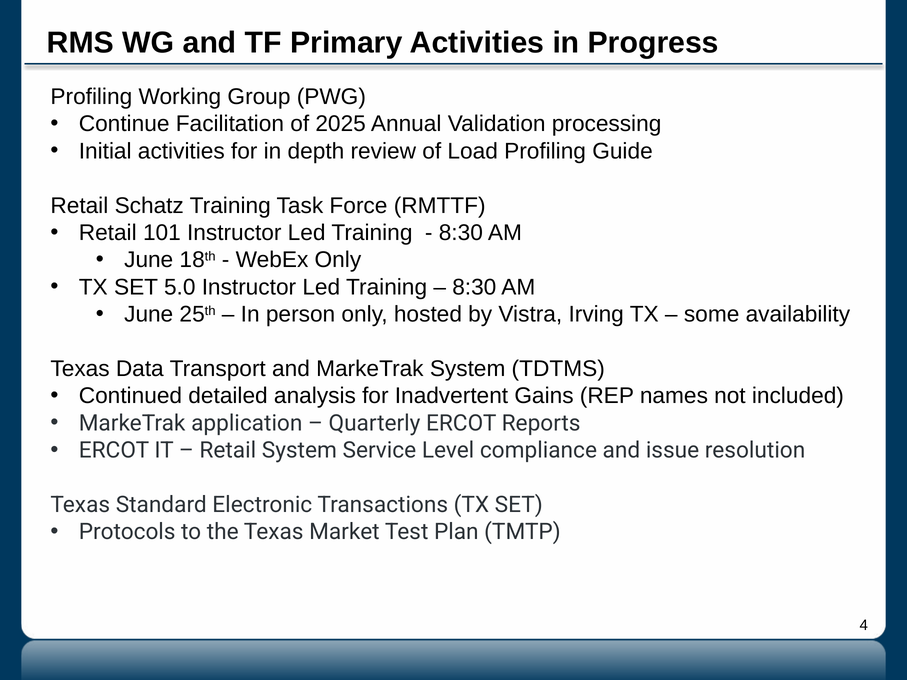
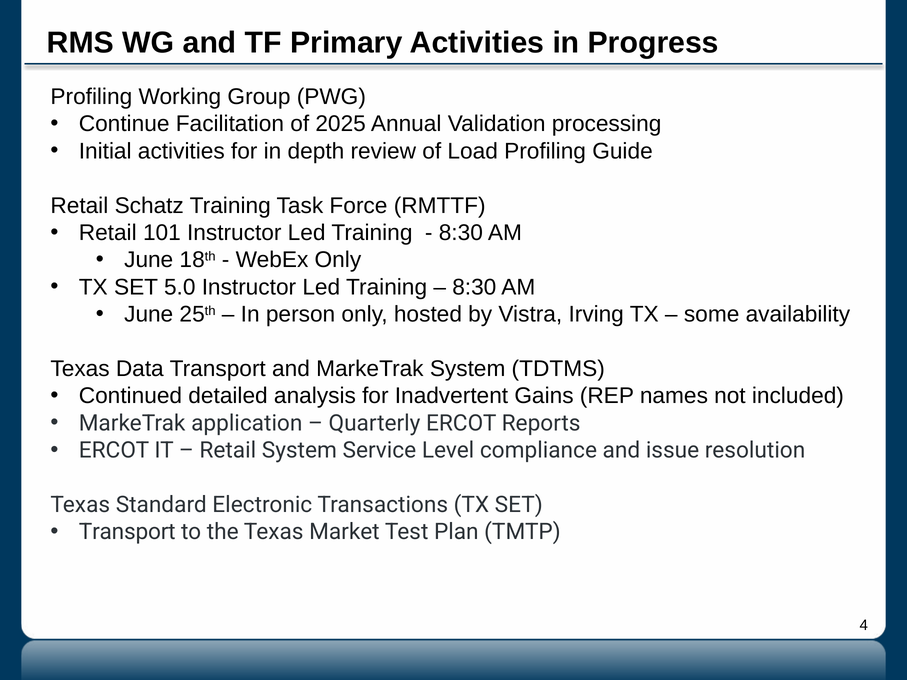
Protocols at (127, 532): Protocols -> Transport
